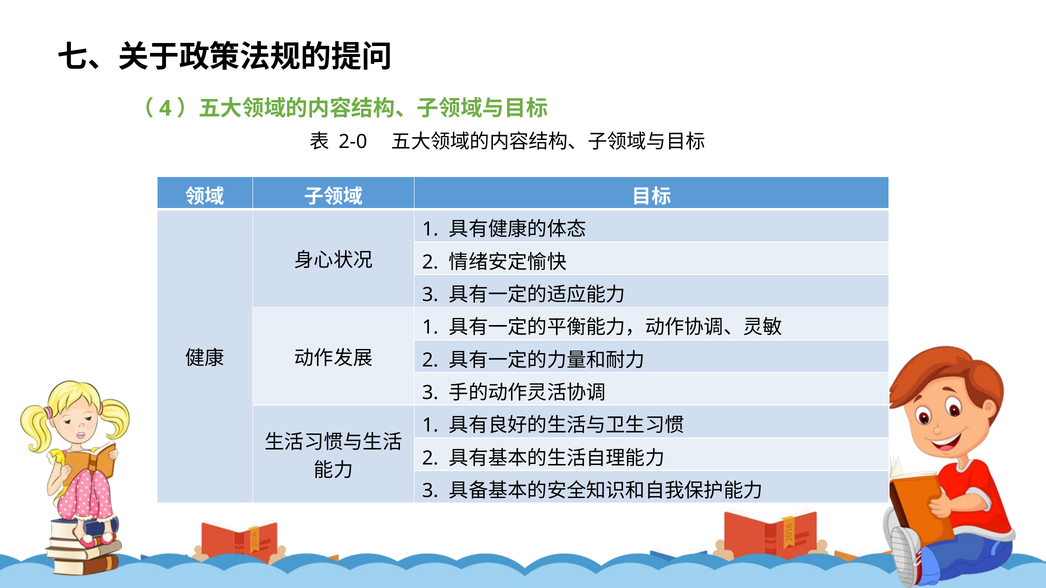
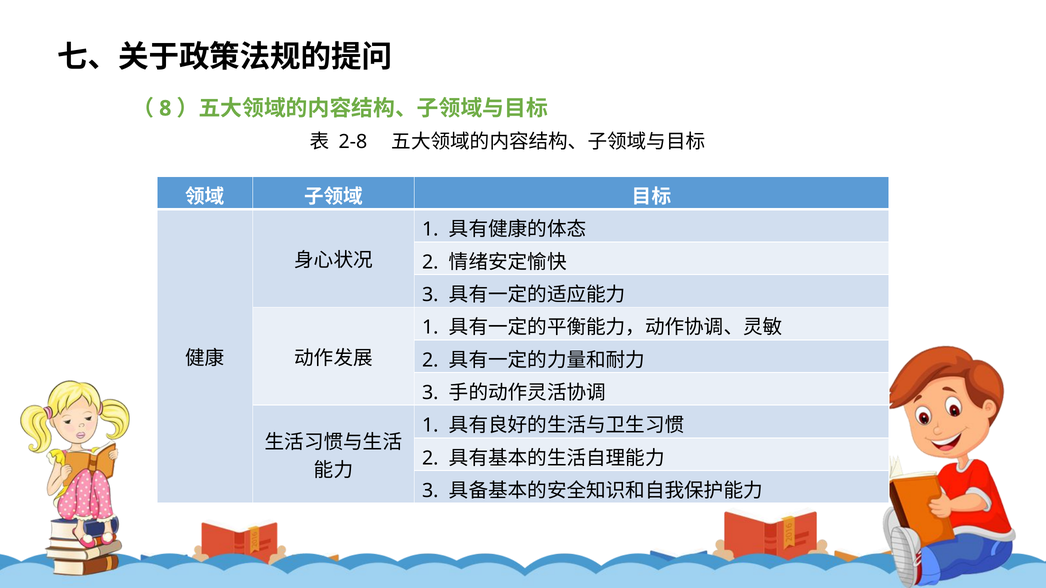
4: 4 -> 8
2-0: 2-0 -> 2-8
